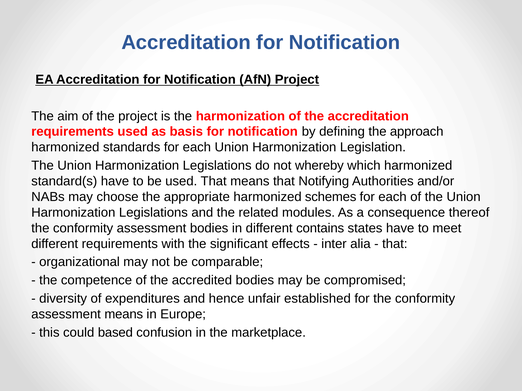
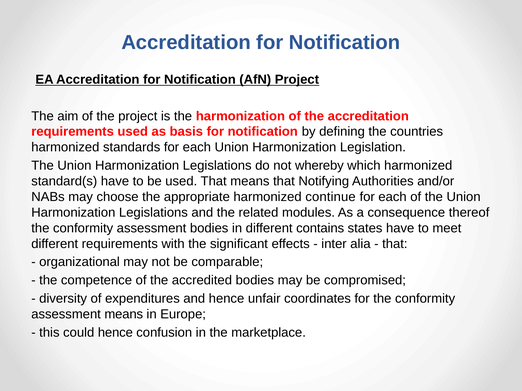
approach: approach -> countries
schemes: schemes -> continue
established: established -> coordinates
could based: based -> hence
